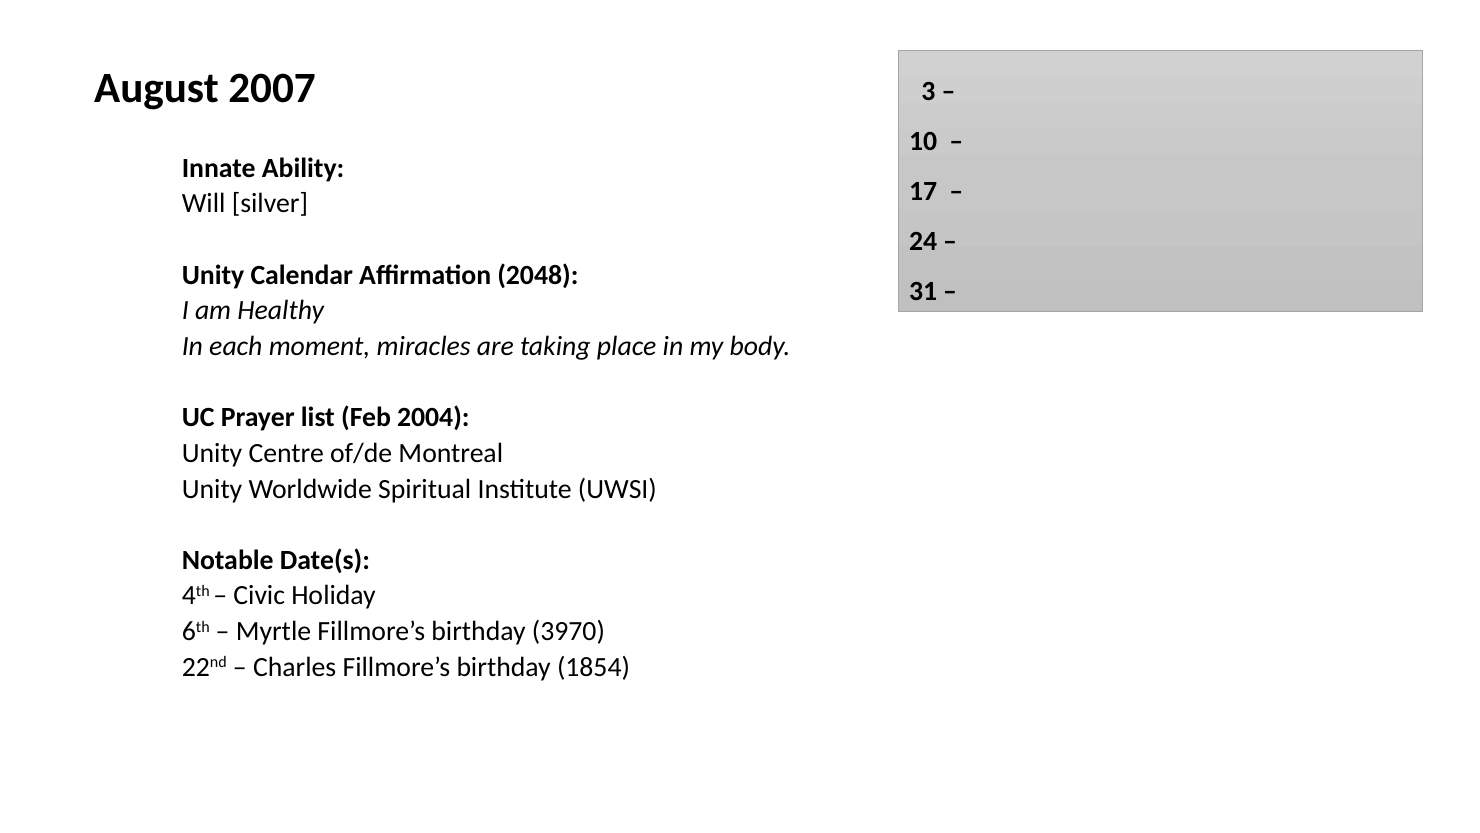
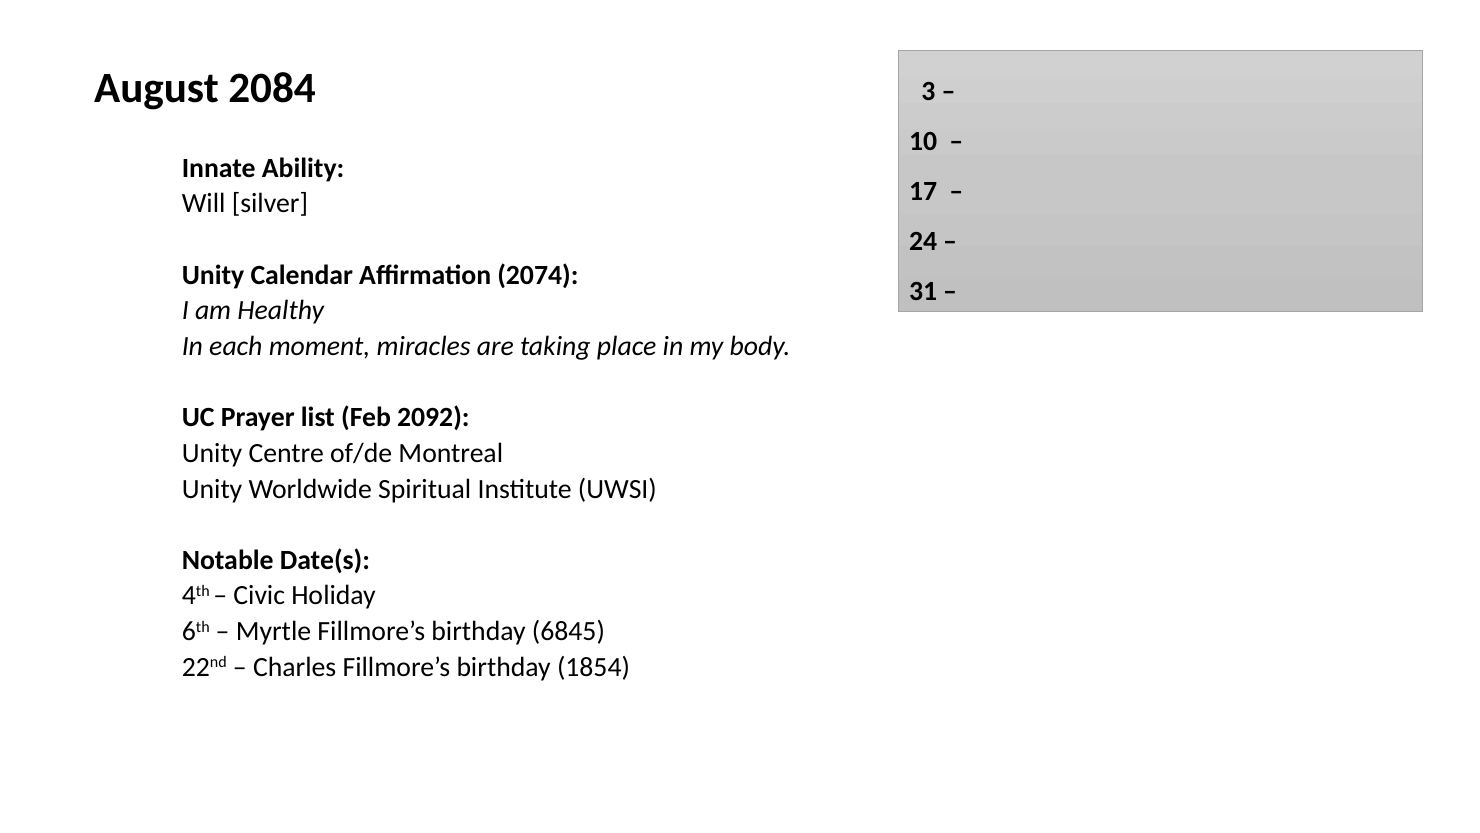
2007: 2007 -> 2084
2048: 2048 -> 2074
2004: 2004 -> 2092
3970: 3970 -> 6845
